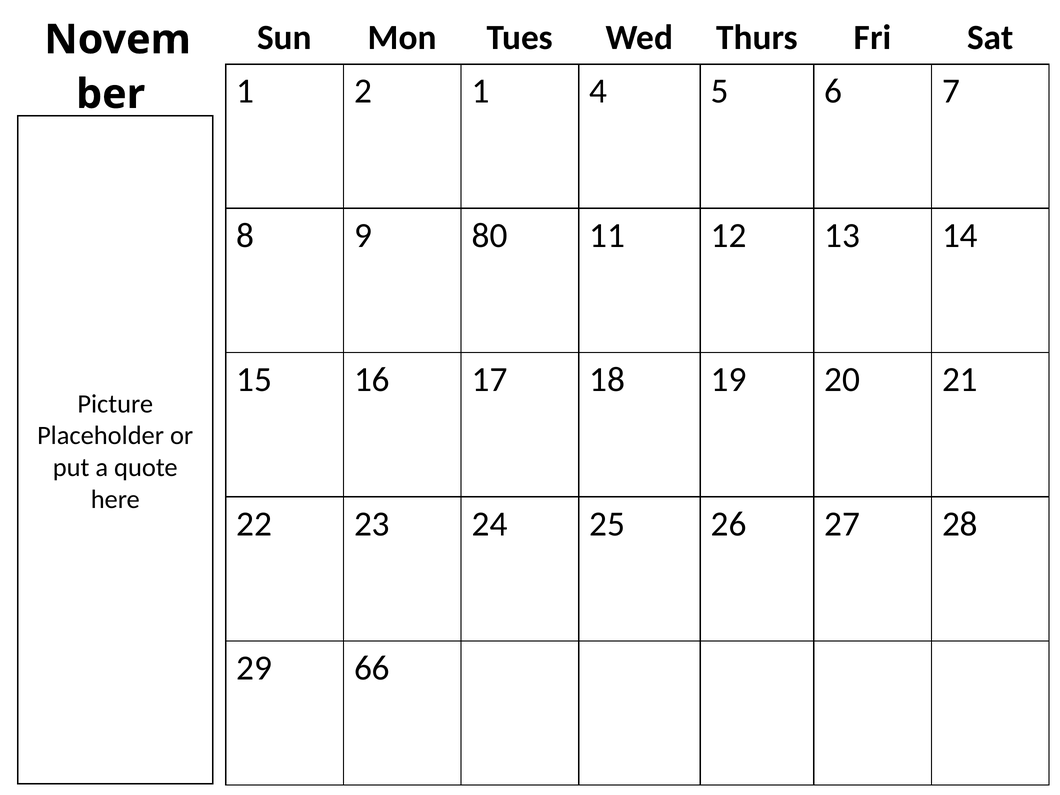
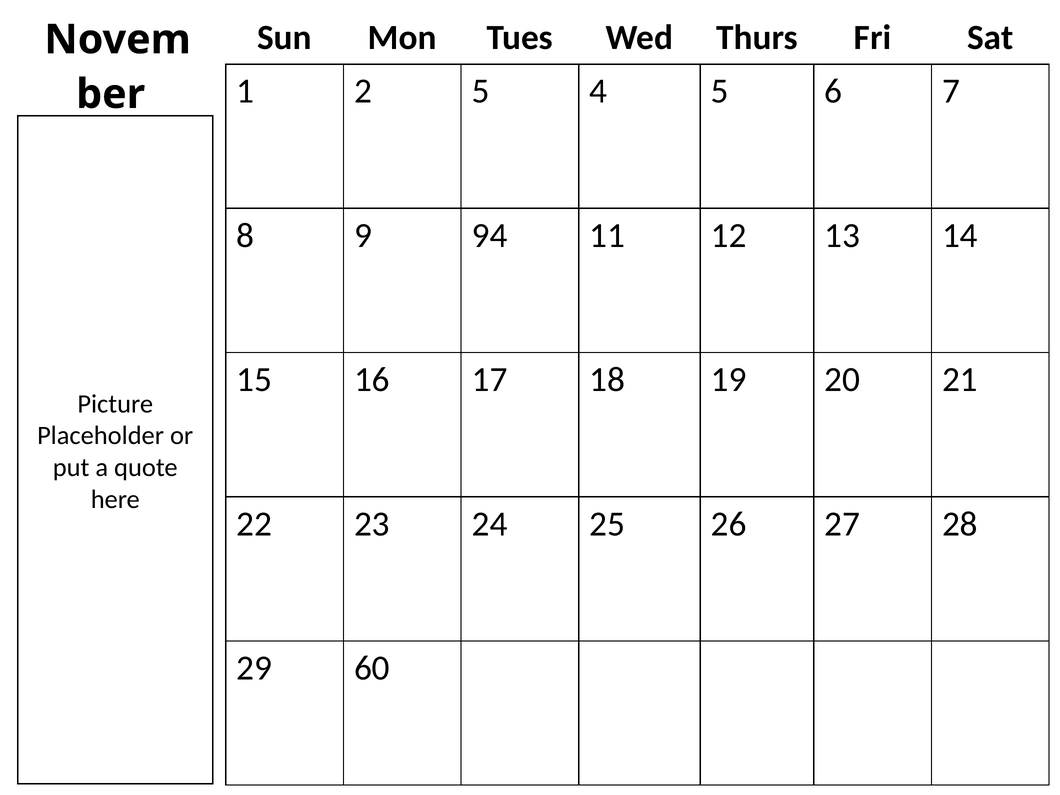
2 1: 1 -> 5
80: 80 -> 94
66: 66 -> 60
